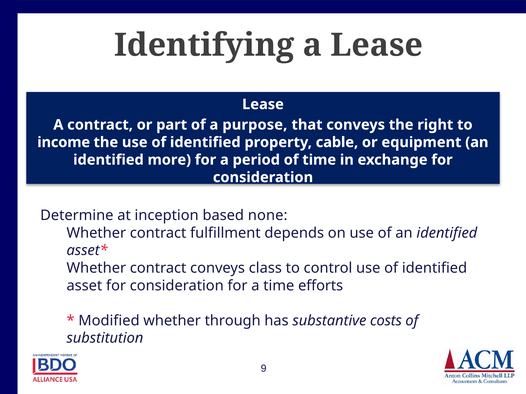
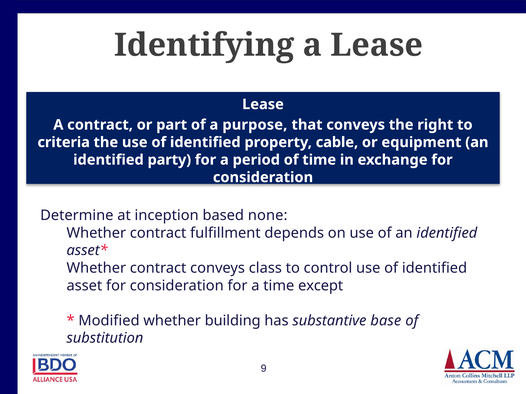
income: income -> criteria
more: more -> party
efforts: efforts -> except
through: through -> building
costs: costs -> base
